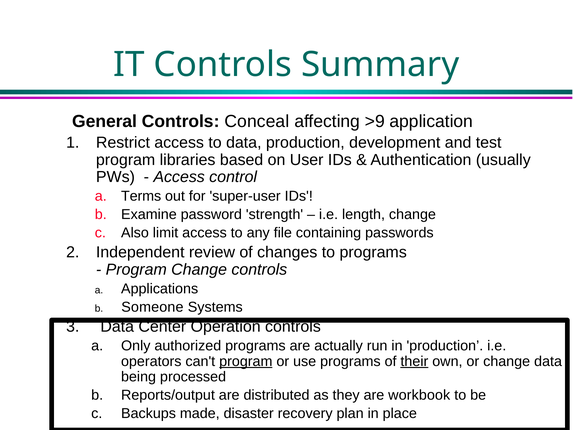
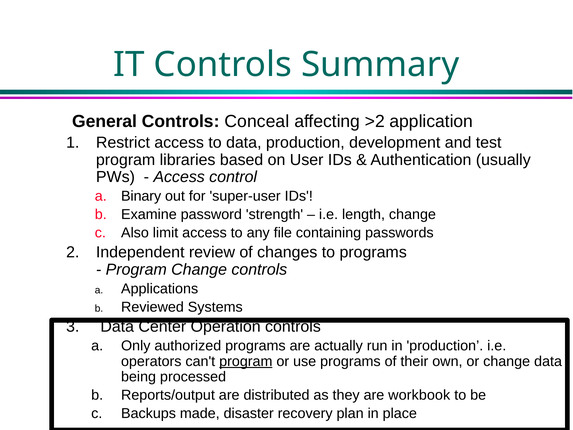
>9: >9 -> >2
Terms: Terms -> Binary
Someone: Someone -> Reviewed
their underline: present -> none
